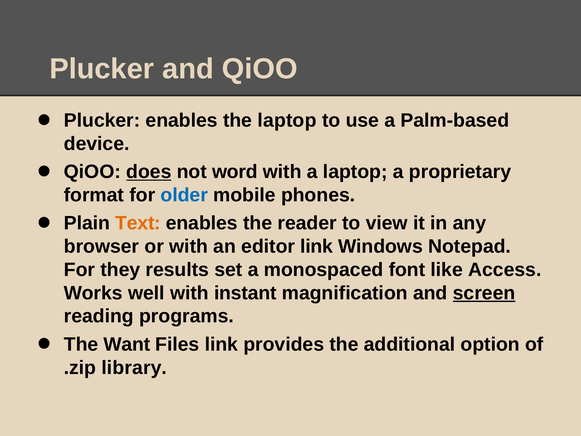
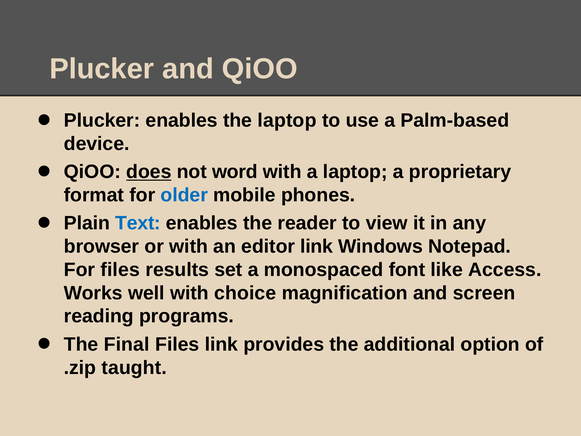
Text colour: orange -> blue
For they: they -> files
instant: instant -> choice
screen underline: present -> none
Want: Want -> Final
library: library -> taught
